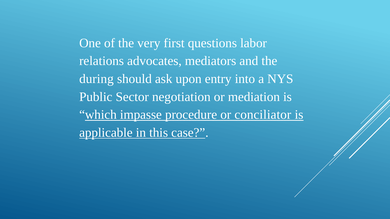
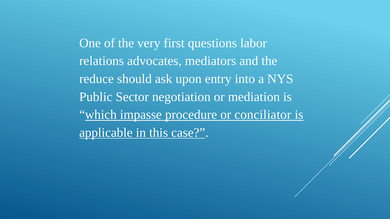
during: during -> reduce
